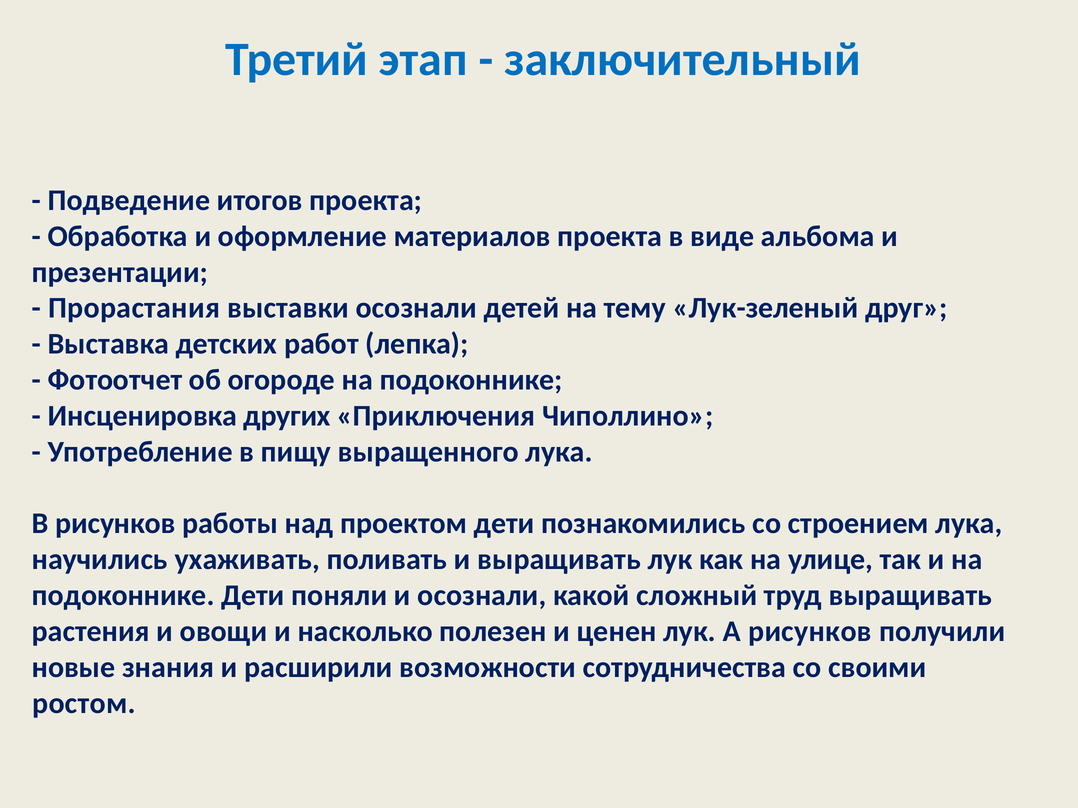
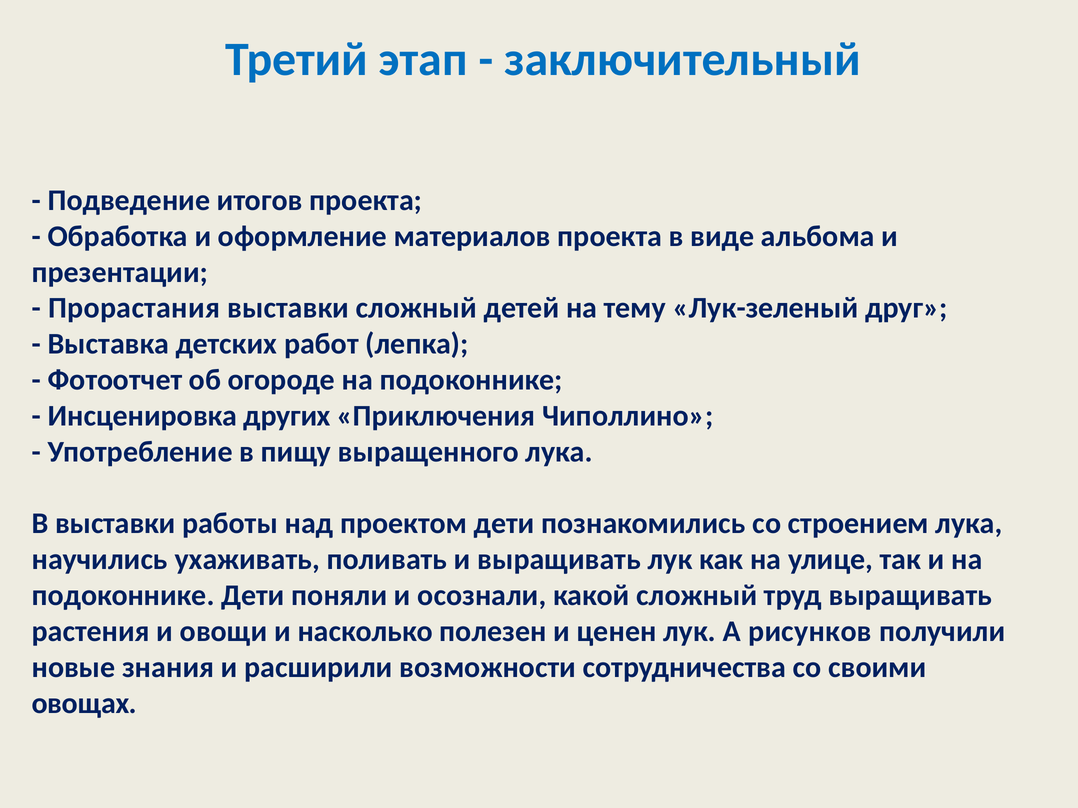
выставки осознали: осознали -> сложный
В рисунков: рисунков -> выставки
ростом: ростом -> овощах
